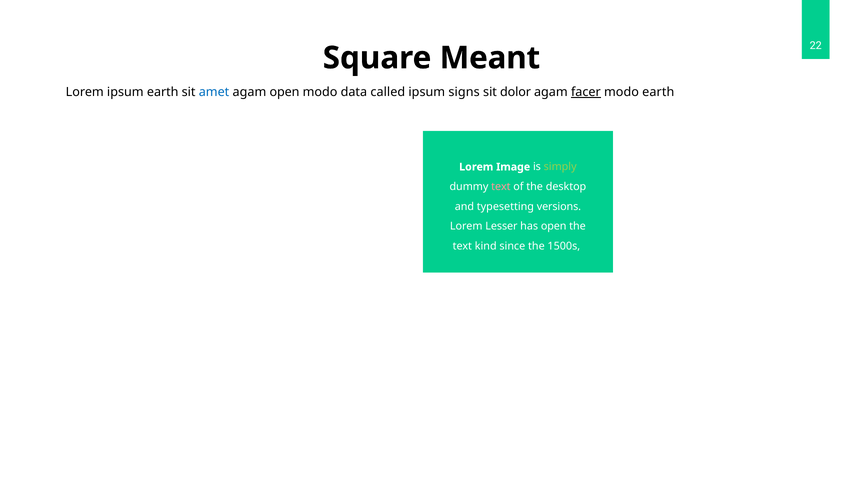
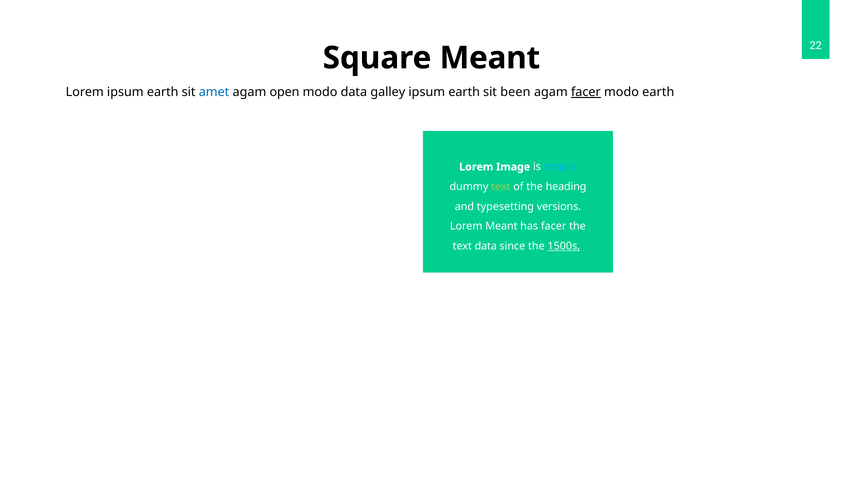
called: called -> galley
signs at (464, 92): signs -> earth
dolor: dolor -> been
simply colour: light green -> light blue
text at (501, 186) colour: pink -> light green
desktop: desktop -> heading
Lorem Lesser: Lesser -> Meant
has open: open -> facer
text kind: kind -> data
1500s underline: none -> present
